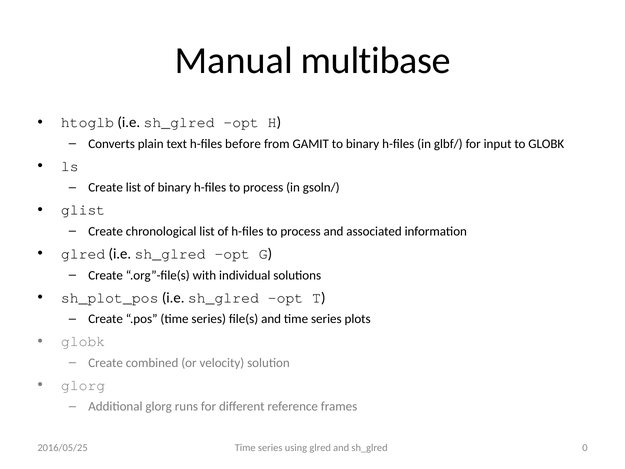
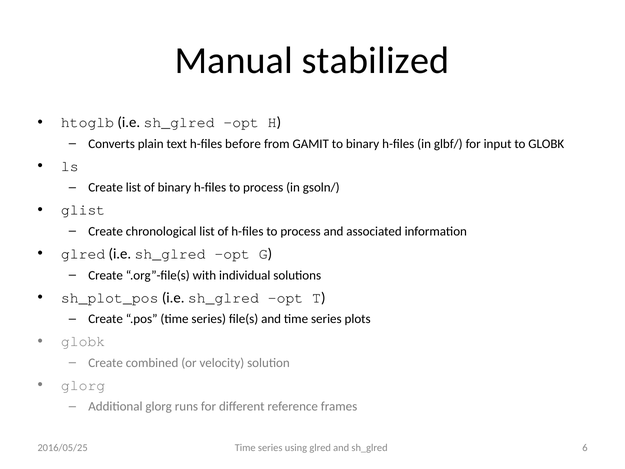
multibase: multibase -> stabilized
0: 0 -> 6
